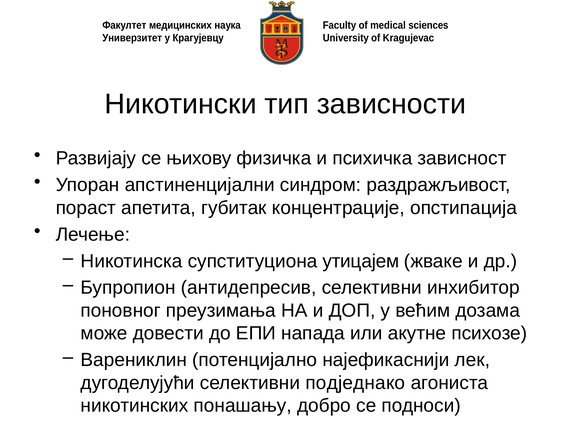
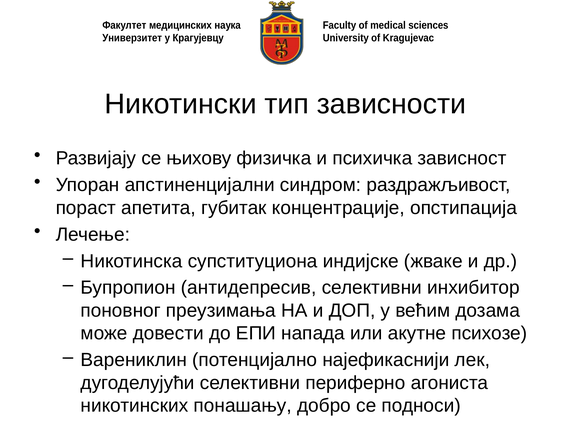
утицајем: утицајем -> индијске
подједнако: подједнако -> периферно
